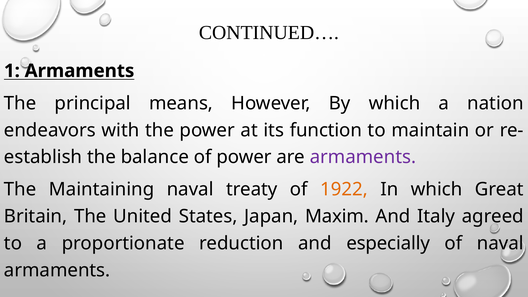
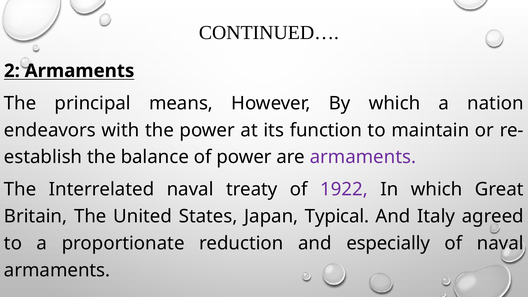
1: 1 -> 2
Maintaining: Maintaining -> Interrelated
1922 colour: orange -> purple
Maxim: Maxim -> Typical
